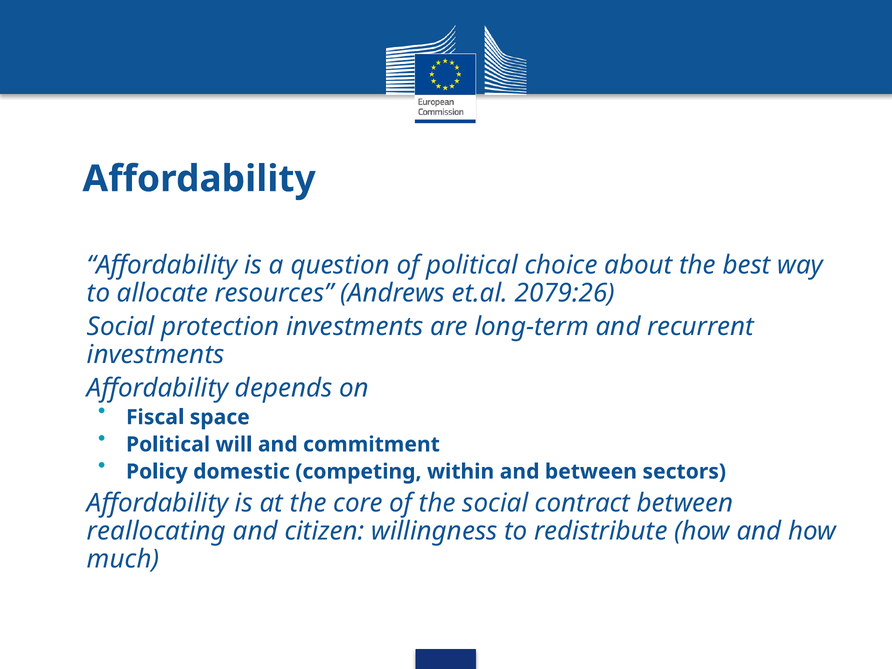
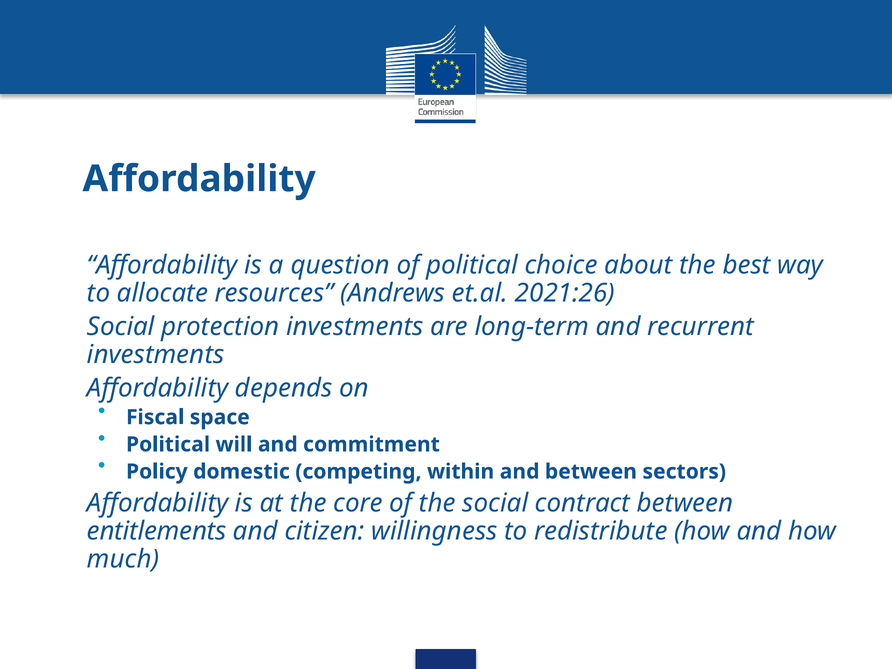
2079:26: 2079:26 -> 2021:26
reallocating: reallocating -> entitlements
